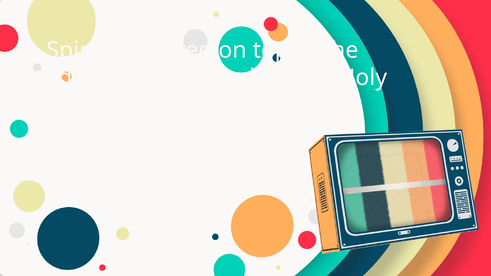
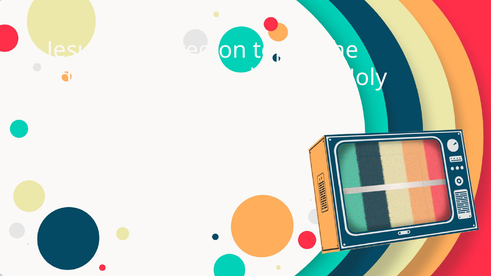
4 Spirit: Spirit -> Jesus
